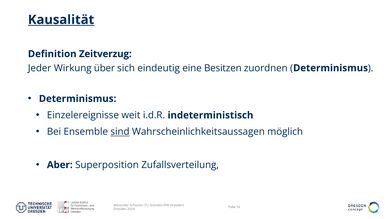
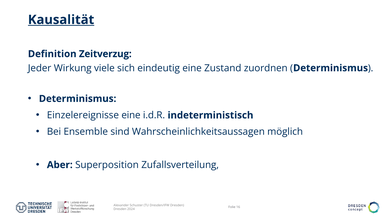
über: über -> viele
Besitzen: Besitzen -> Zustand
Einzelereignisse weit: weit -> eine
sind underline: present -> none
